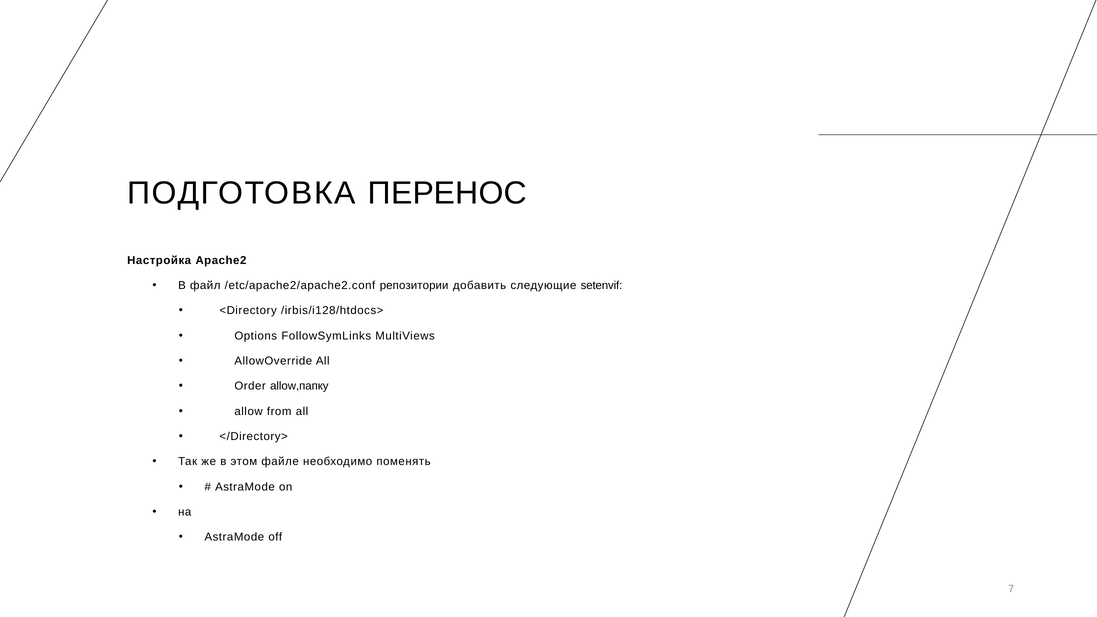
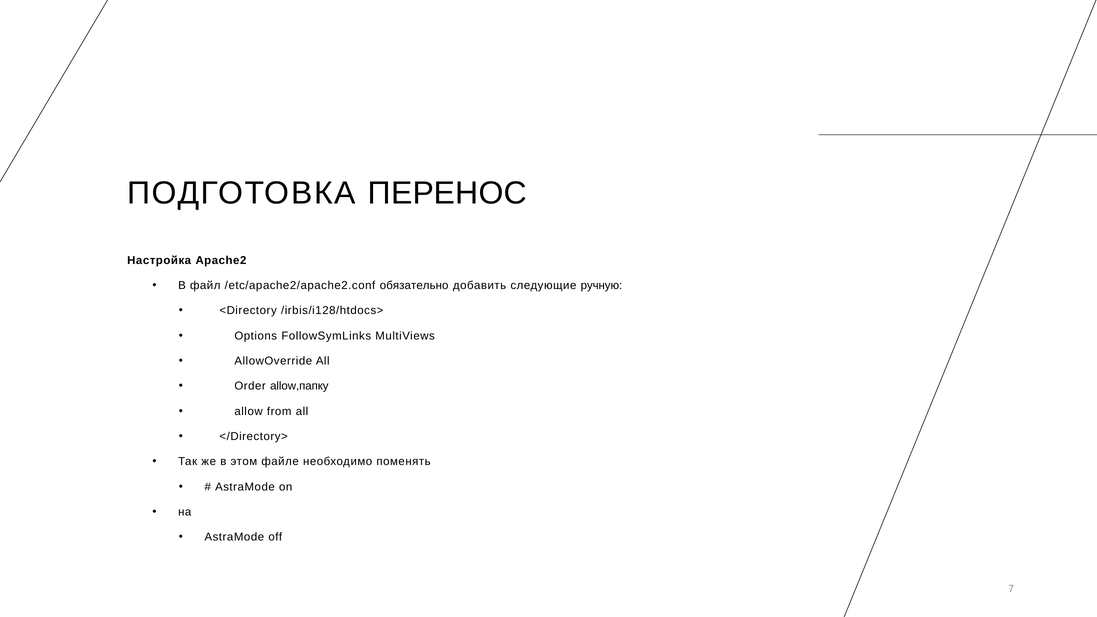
репозитории: репозитории -> обязательно
setenvif: setenvif -> ручную
